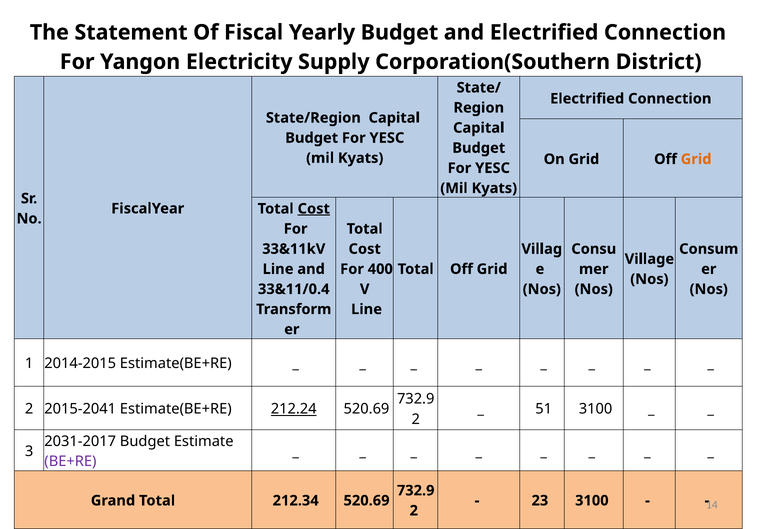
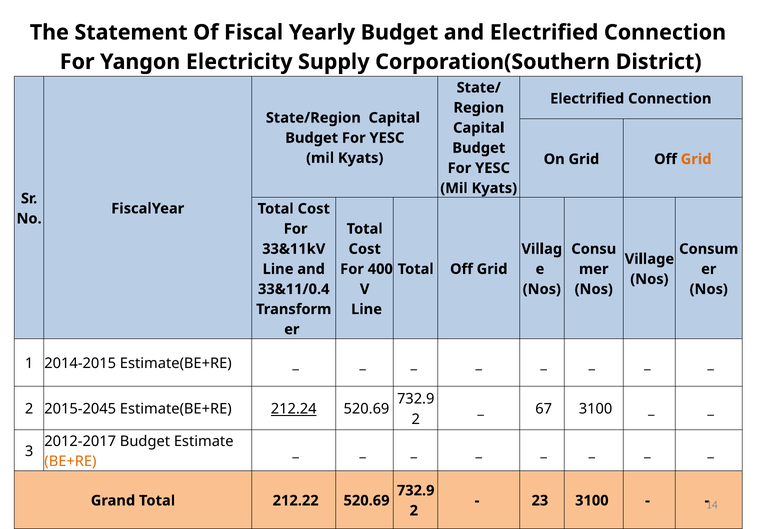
Cost at (314, 208) underline: present -> none
2015-2041: 2015-2041 -> 2015-2045
51: 51 -> 67
2031-2017: 2031-2017 -> 2012-2017
BE+RE colour: purple -> orange
212.34: 212.34 -> 212.22
